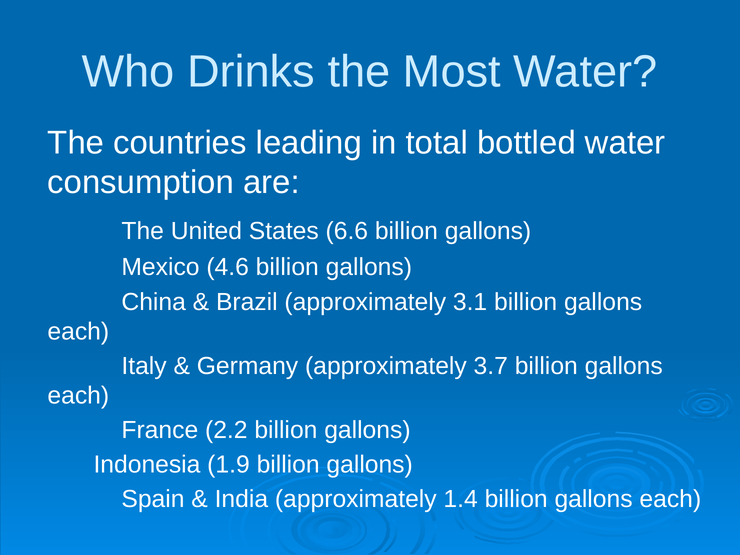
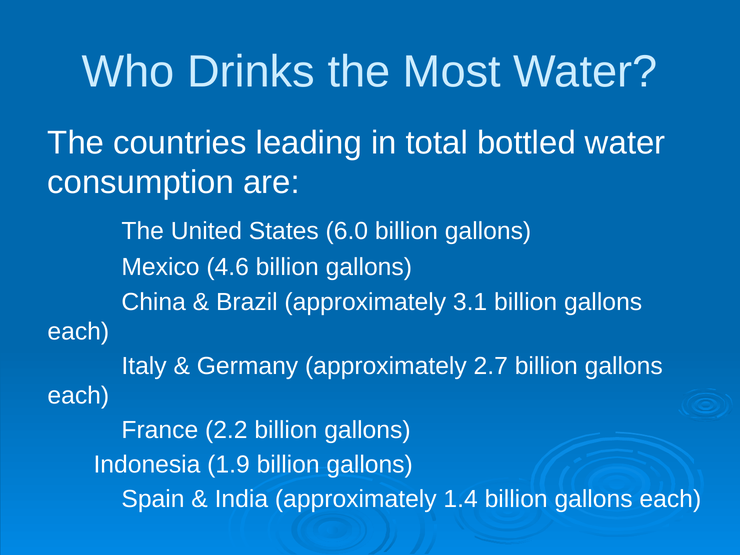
6.6: 6.6 -> 6.0
3.7: 3.7 -> 2.7
